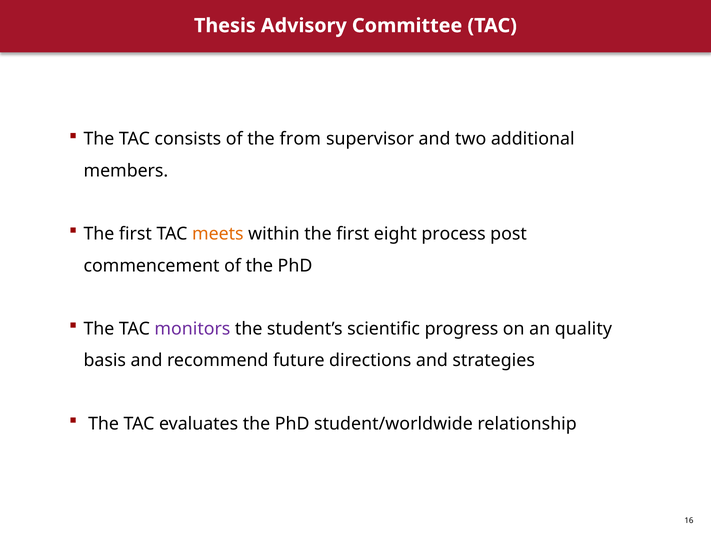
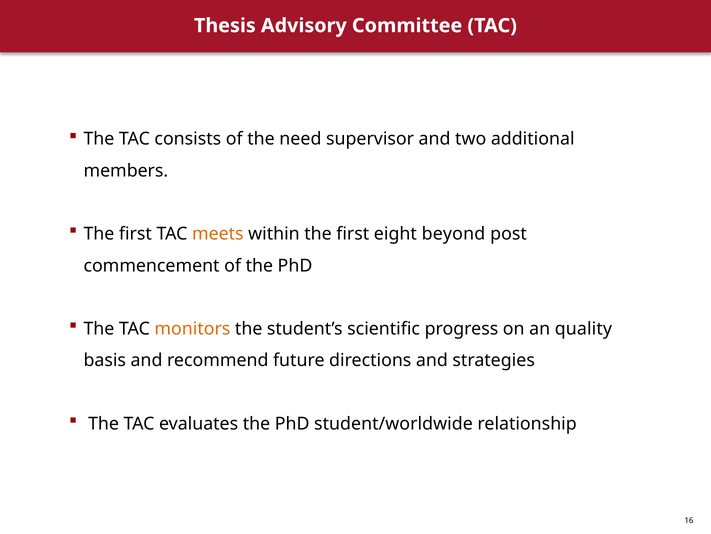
from: from -> need
process: process -> beyond
monitors colour: purple -> orange
